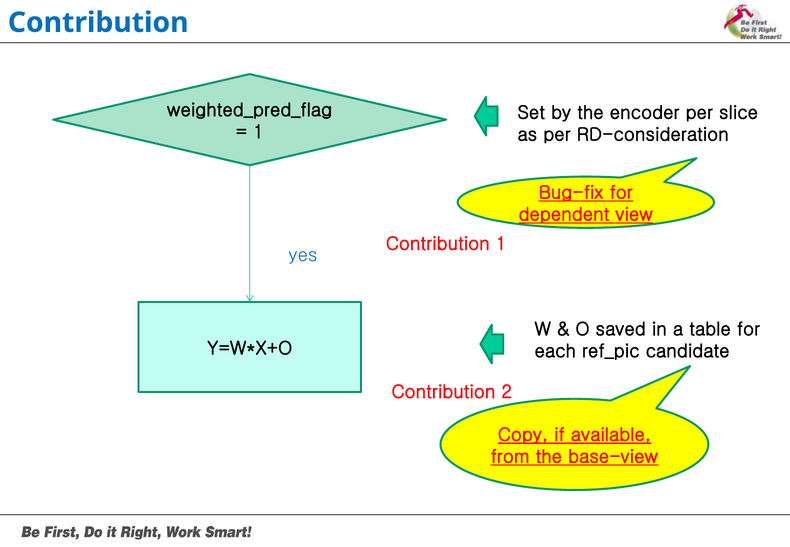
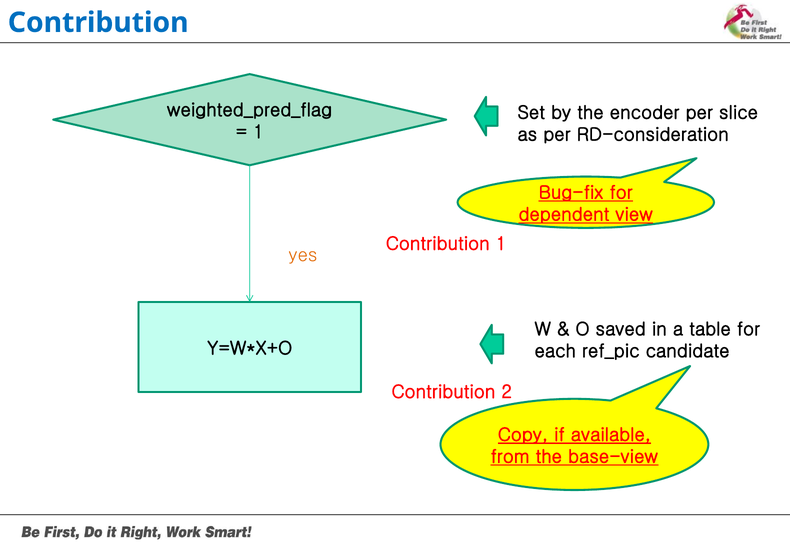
yes colour: blue -> orange
